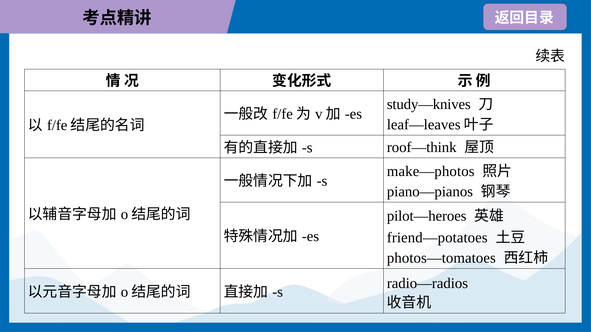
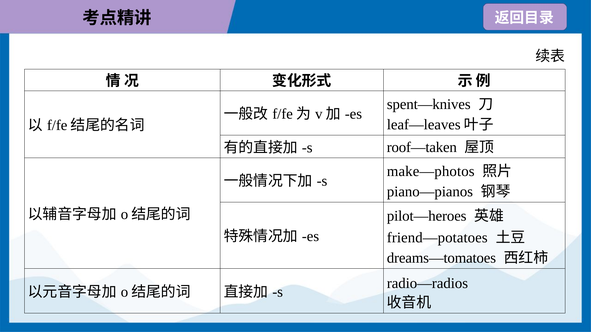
study—knives: study—knives -> spent—knives
roof—think: roof—think -> roof—taken
photos—tomatoes: photos—tomatoes -> dreams—tomatoes
